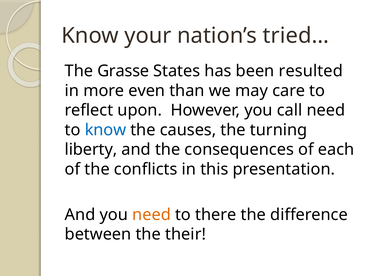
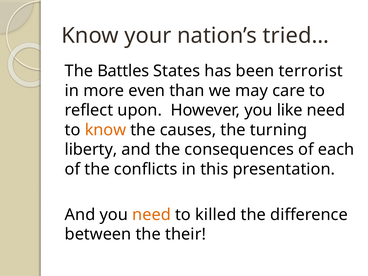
Grasse: Grasse -> Battles
resulted: resulted -> terrorist
call: call -> like
know at (105, 130) colour: blue -> orange
there: there -> killed
